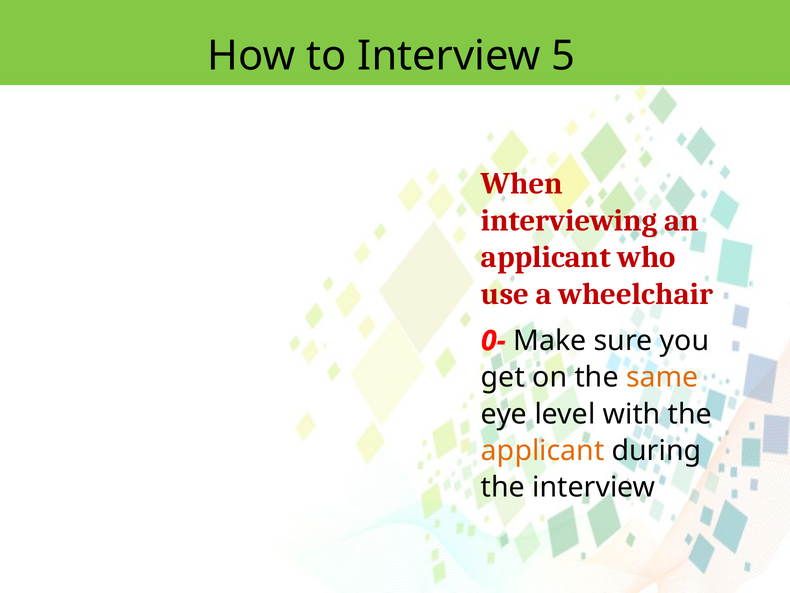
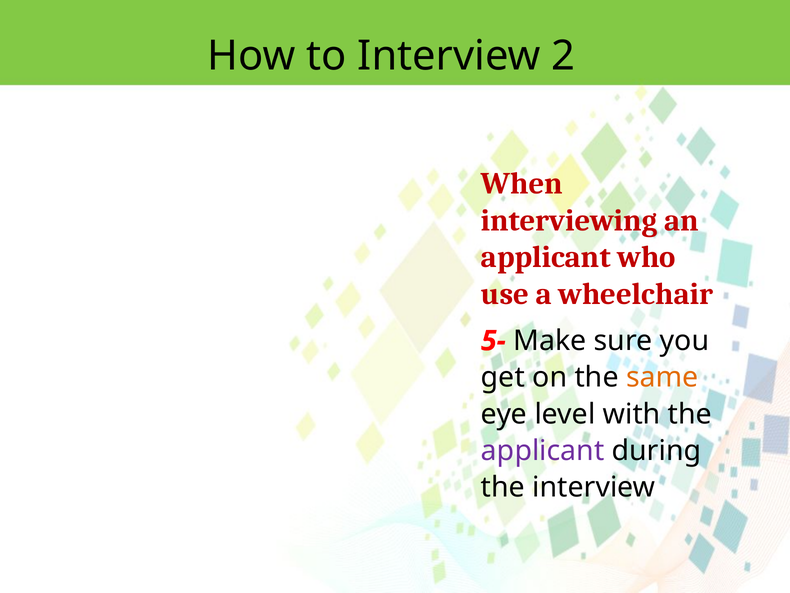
5: 5 -> 2
0-: 0- -> 5-
applicant at (543, 450) colour: orange -> purple
